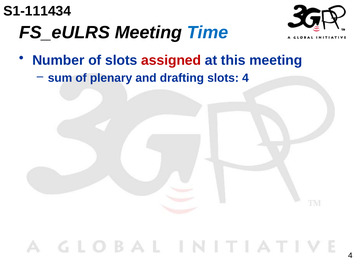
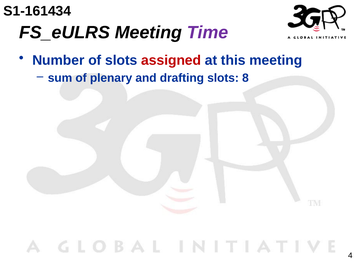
S1-111434: S1-111434 -> S1-161434
Time colour: blue -> purple
slots 4: 4 -> 8
